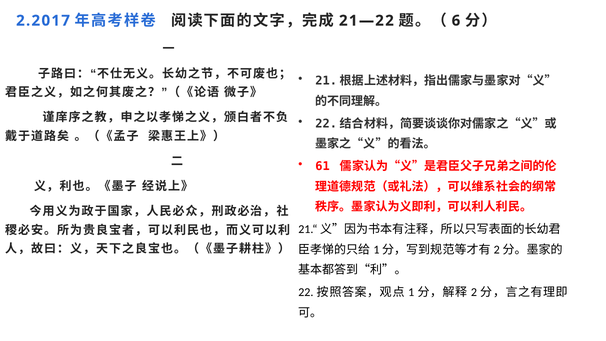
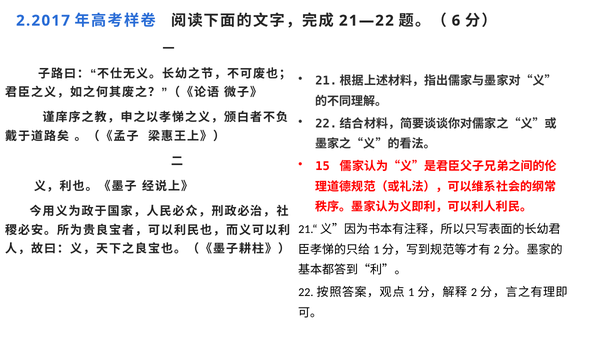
61: 61 -> 15
